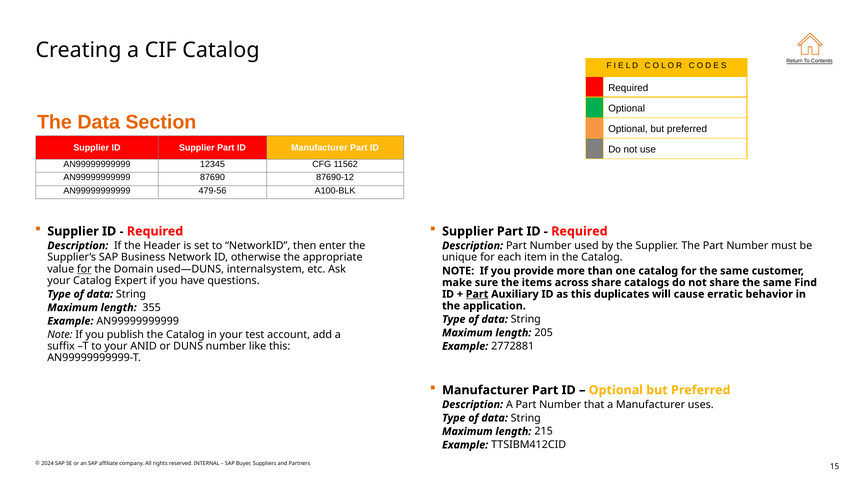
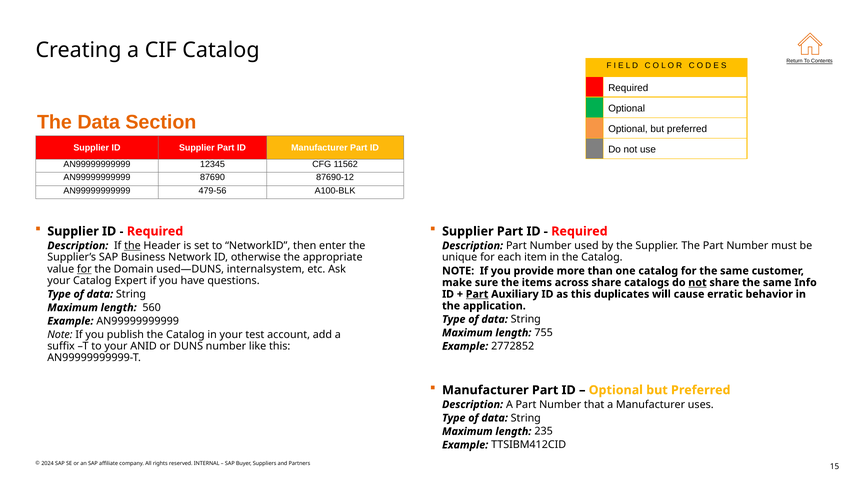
the at (132, 246) underline: none -> present
not at (697, 282) underline: none -> present
Find: Find -> Info
355: 355 -> 560
205: 205 -> 755
2772881: 2772881 -> 2772852
215: 215 -> 235
